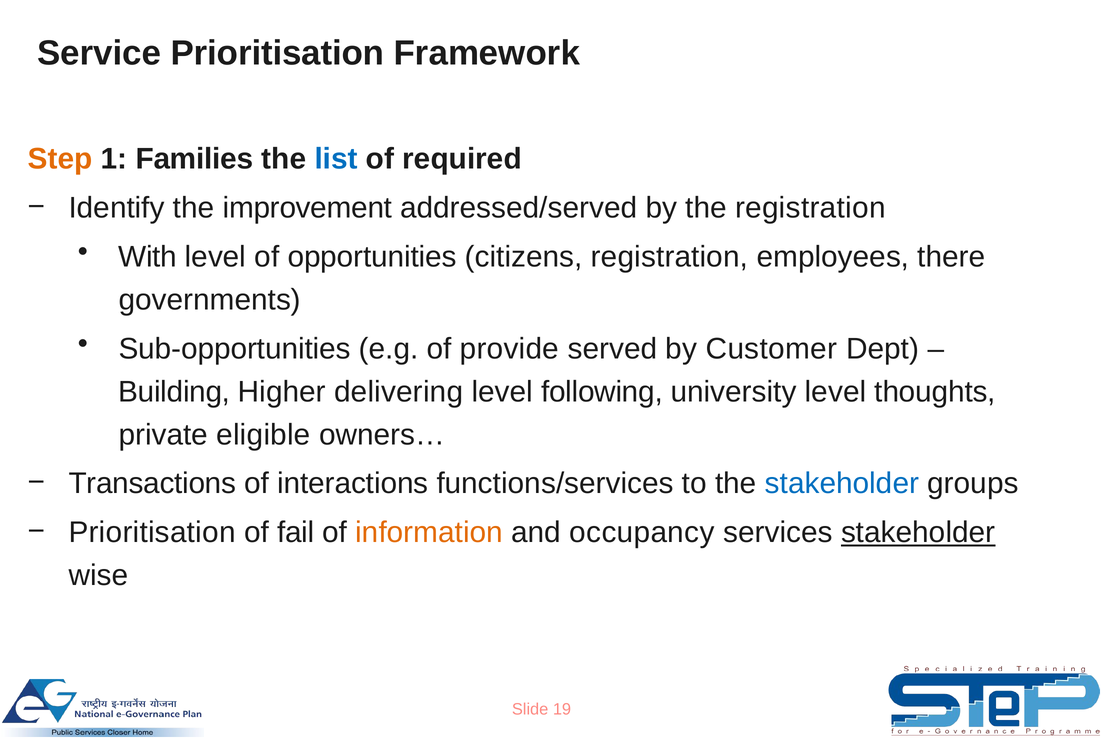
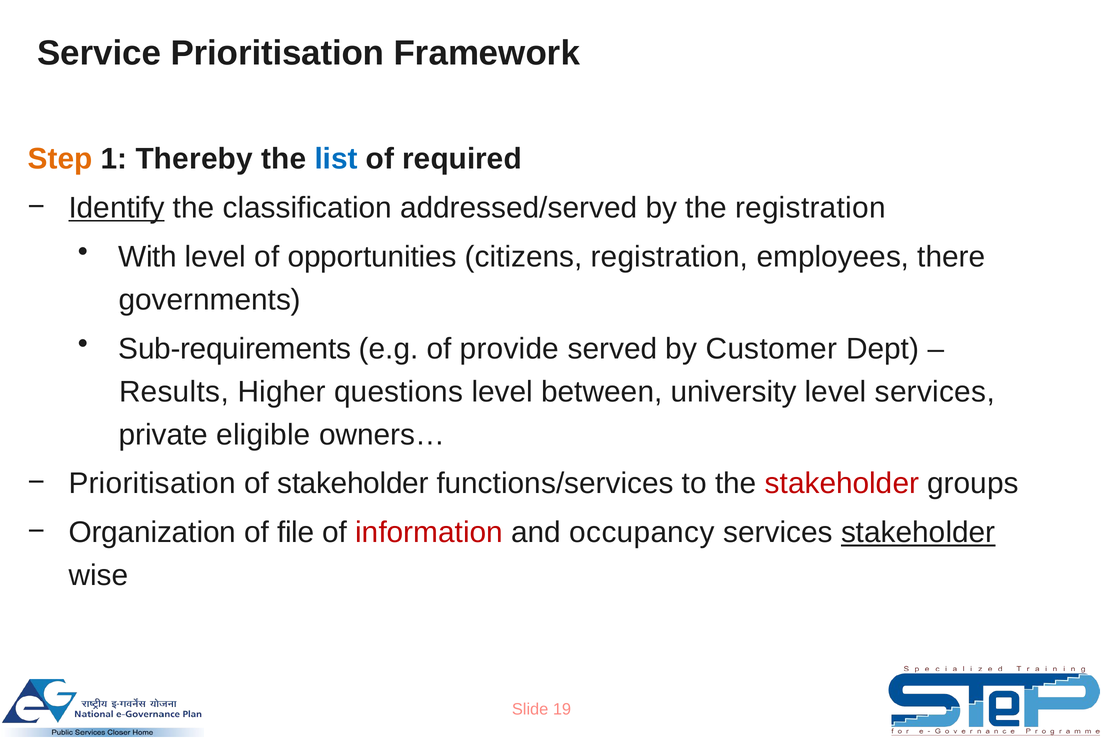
Families: Families -> Thereby
Identify underline: none -> present
improvement: improvement -> classification
Sub-opportunities: Sub-opportunities -> Sub-requirements
Building: Building -> Results
delivering: delivering -> questions
following: following -> between
level thoughts: thoughts -> services
Transactions at (152, 483): Transactions -> Prioritisation
of interactions: interactions -> stakeholder
stakeholder at (842, 483) colour: blue -> red
Prioritisation at (152, 532): Prioritisation -> Organization
fail: fail -> file
information colour: orange -> red
